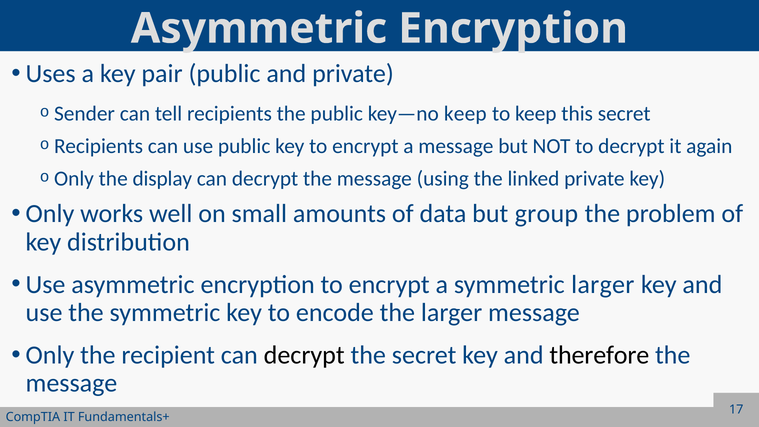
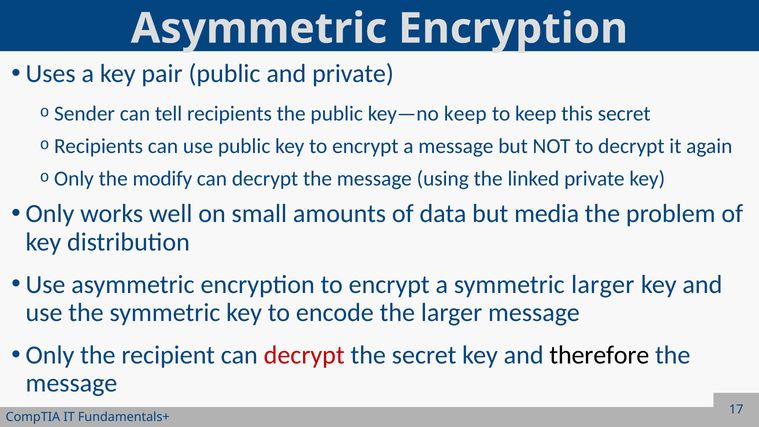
display: display -> modify
group: group -> media
decrypt at (304, 355) colour: black -> red
